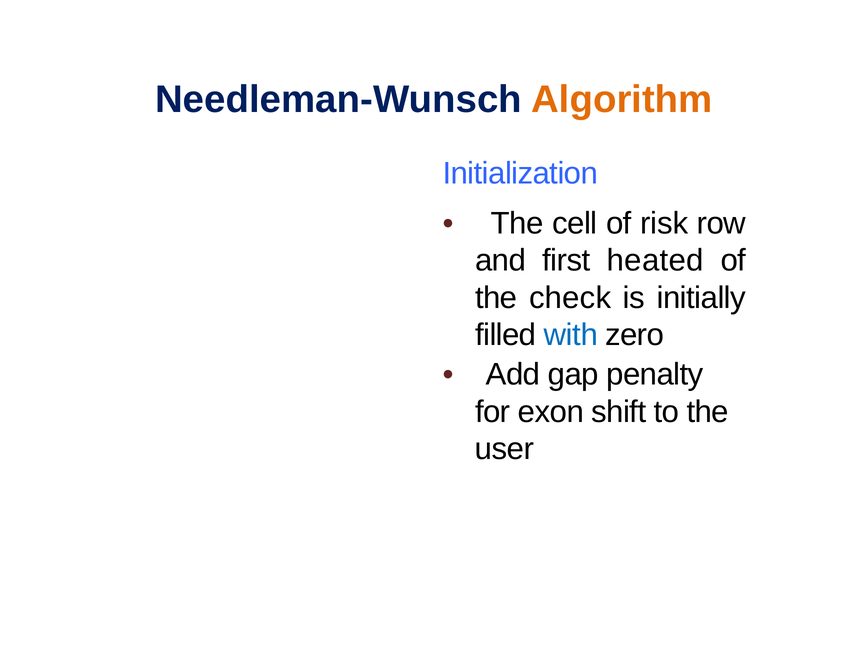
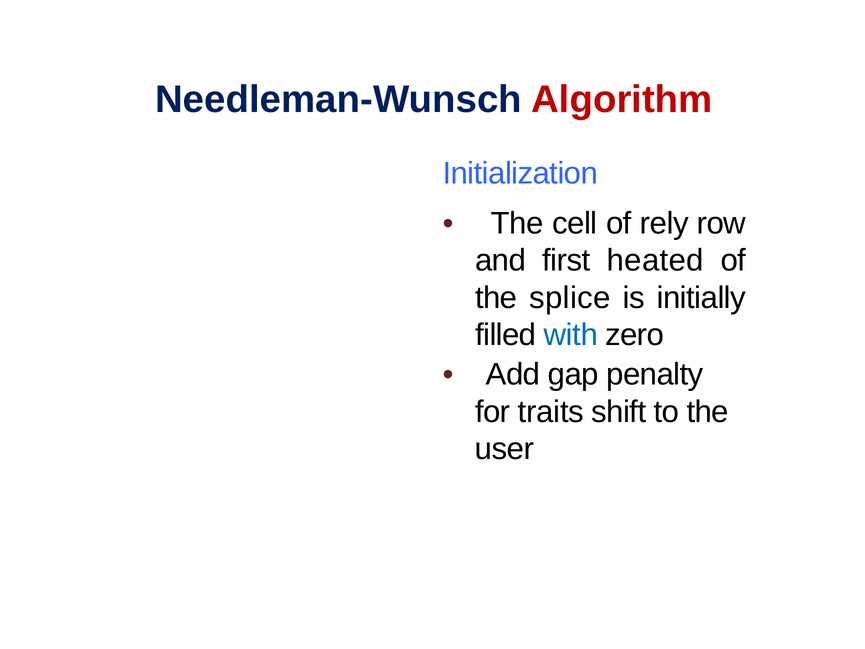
Algorithm colour: orange -> red
risk: risk -> rely
check: check -> splice
exon: exon -> traits
